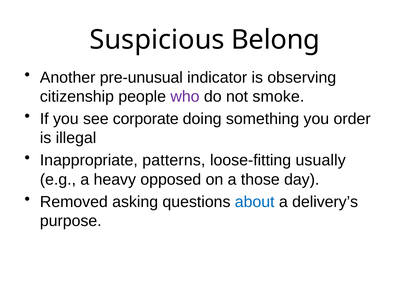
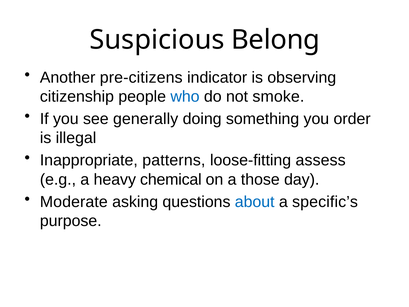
pre-unusual: pre-unusual -> pre-citizens
who colour: purple -> blue
corporate: corporate -> generally
usually: usually -> assess
opposed: opposed -> chemical
Removed: Removed -> Moderate
delivery’s: delivery’s -> specific’s
